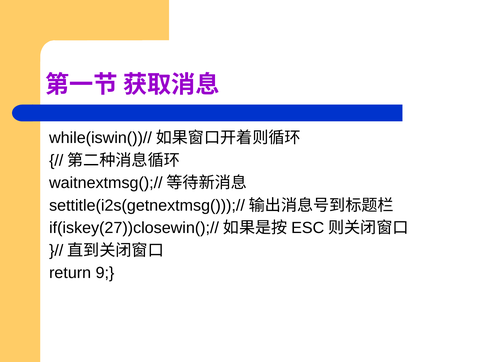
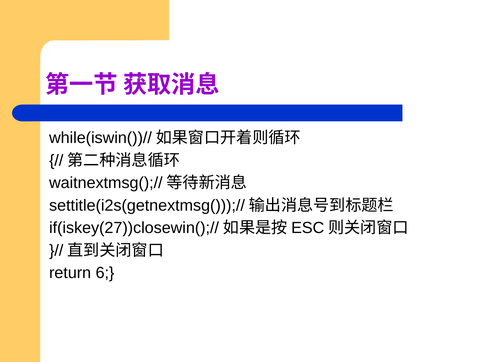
9: 9 -> 6
